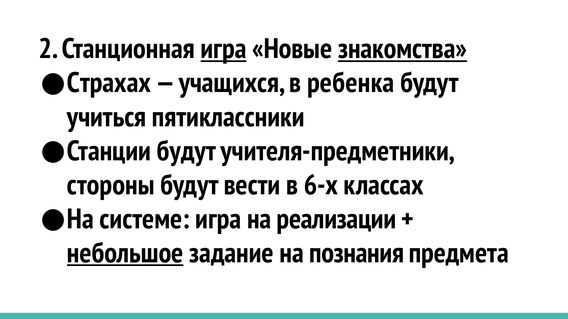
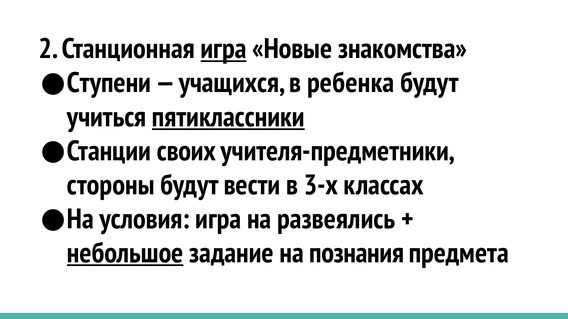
знакомства underline: present -> none
Страхах: Страхах -> Ступени
пятиклассники underline: none -> present
Станции будут: будут -> своих
6-х: 6-х -> 3-х
системе: системе -> условия
реализации: реализации -> развеялись
